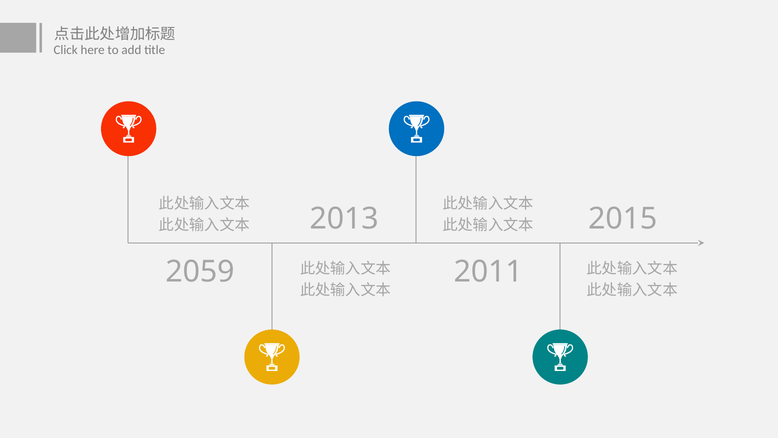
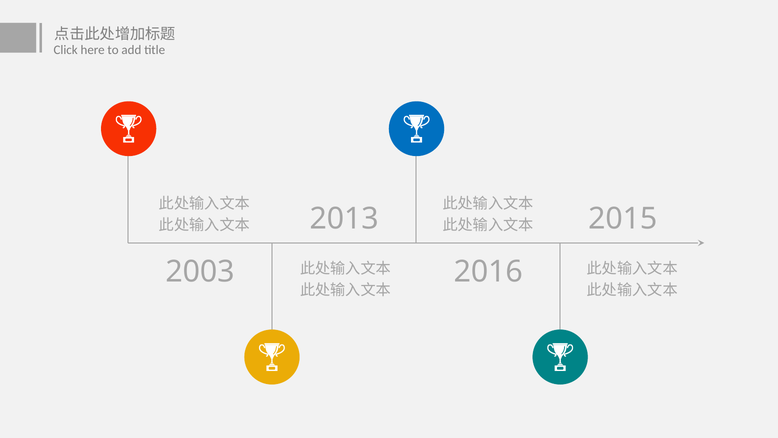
2059: 2059 -> 2003
2011: 2011 -> 2016
